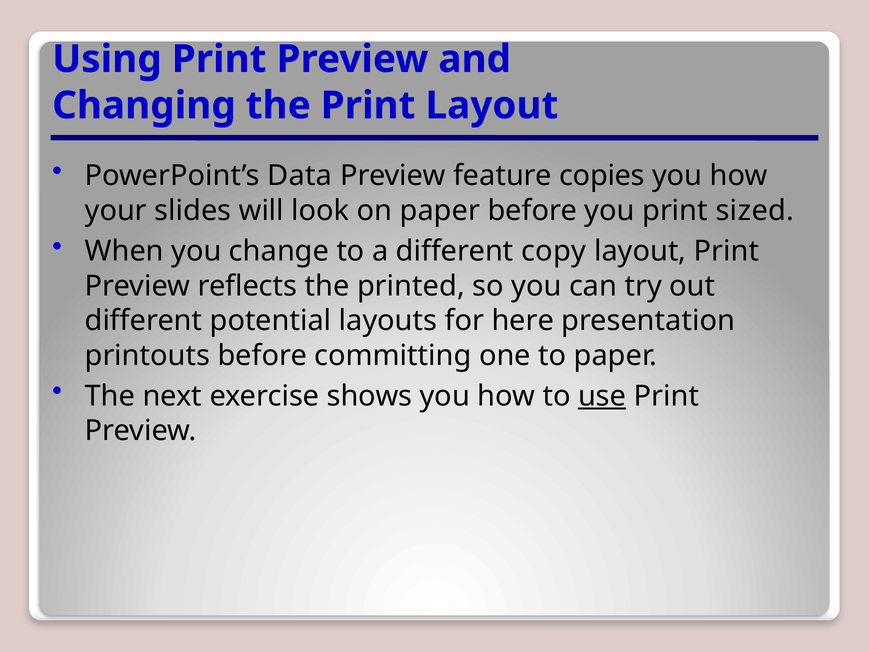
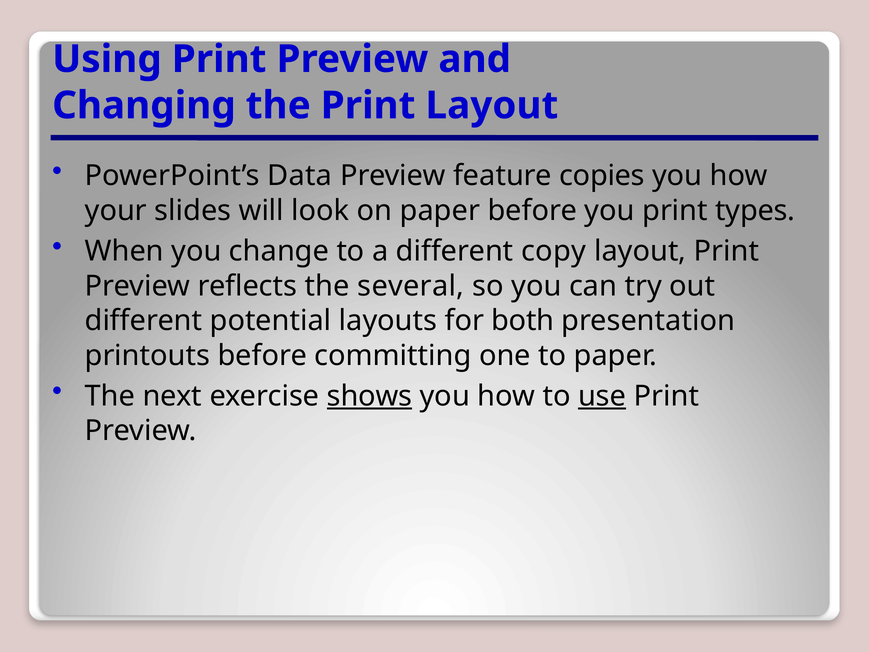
sized: sized -> types
printed: printed -> several
here: here -> both
shows underline: none -> present
